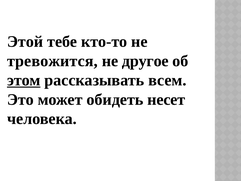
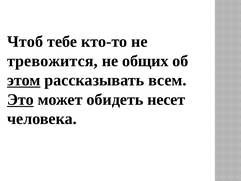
Этой: Этой -> Чтоб
другое: другое -> общих
Это underline: none -> present
